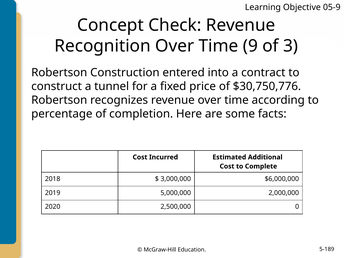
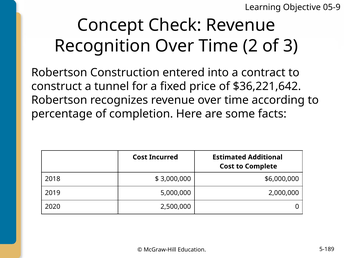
9: 9 -> 2
$30,750,776: $30,750,776 -> $36,221,642
